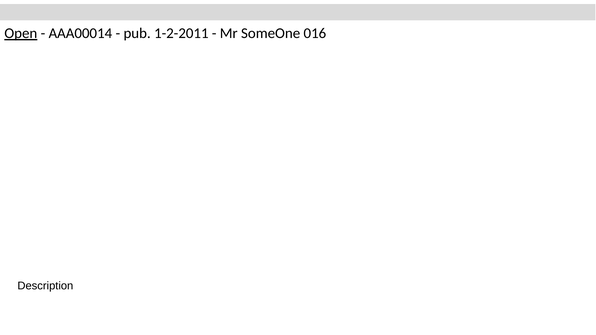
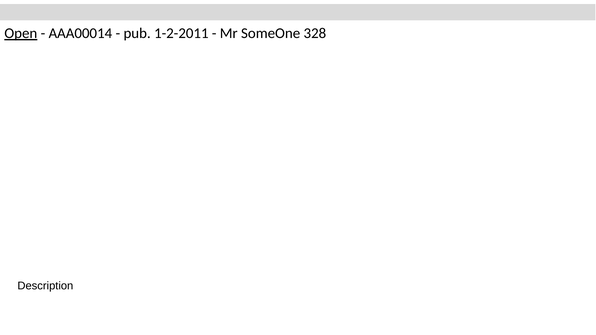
016: 016 -> 328
